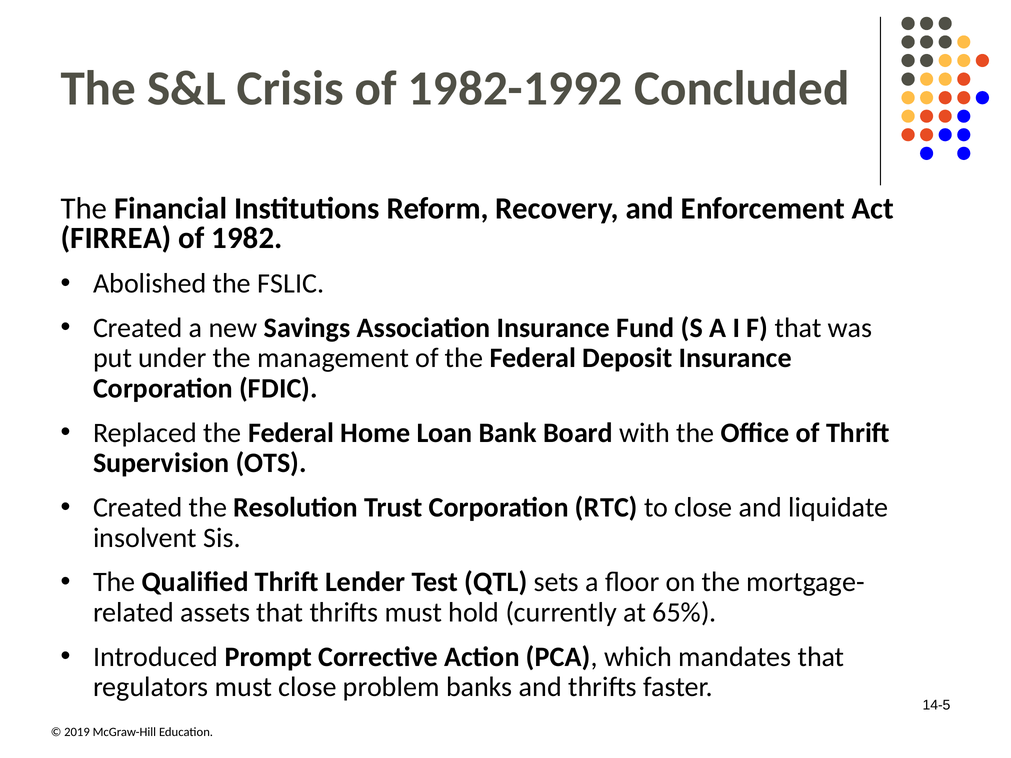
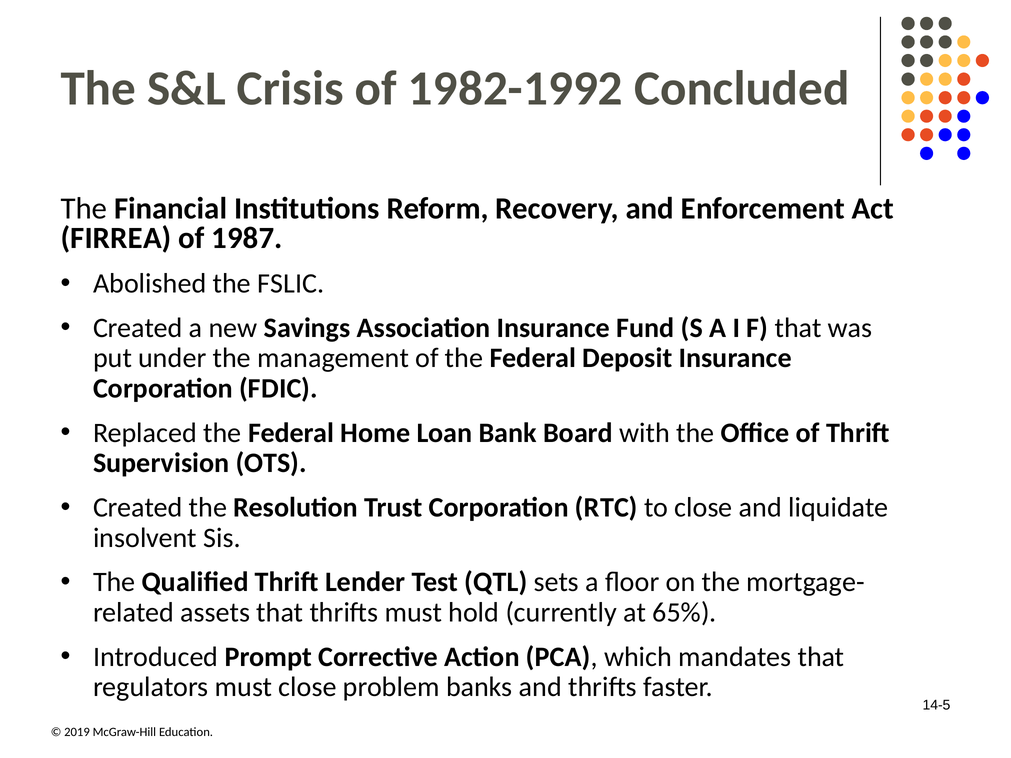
82: 82 -> 87
